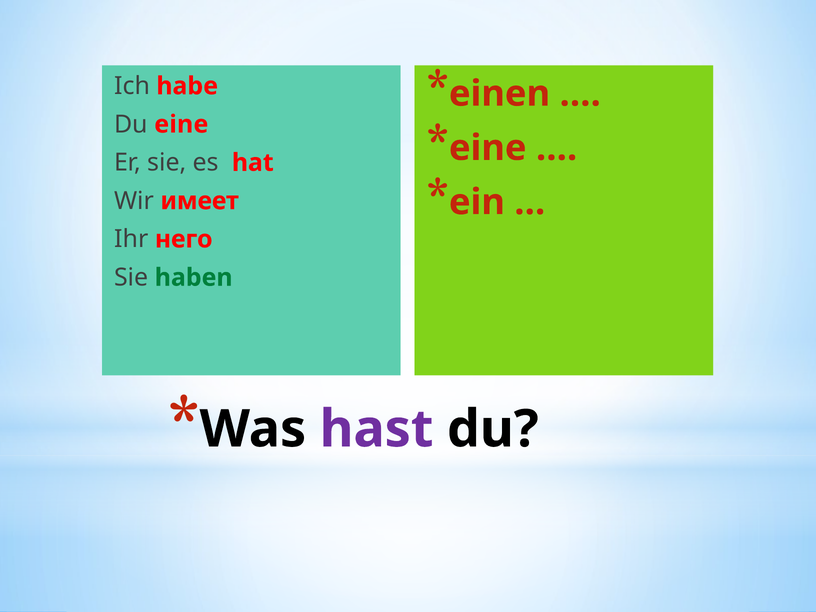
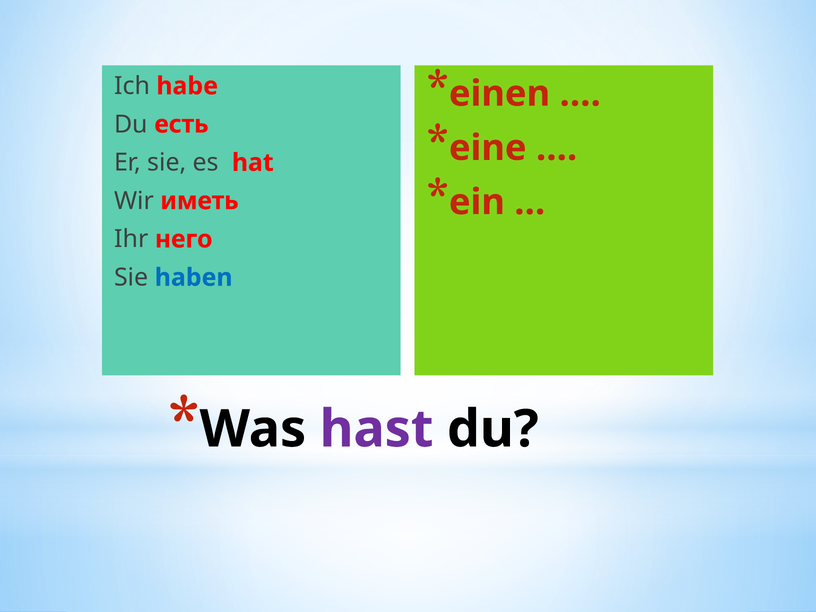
Du eine: eine -> есть
имеет: имеет -> иметь
haben colour: green -> blue
